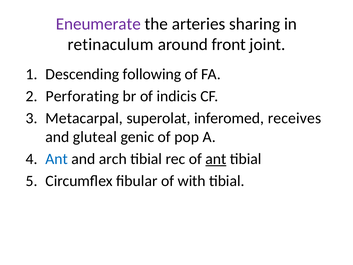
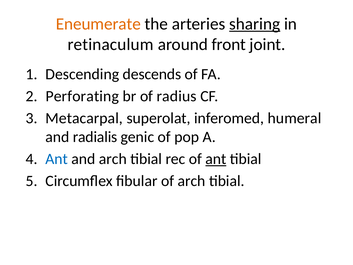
Eneumerate colour: purple -> orange
sharing underline: none -> present
following: following -> descends
indicis: indicis -> radius
receives: receives -> humeral
gluteal: gluteal -> radialis
of with: with -> arch
